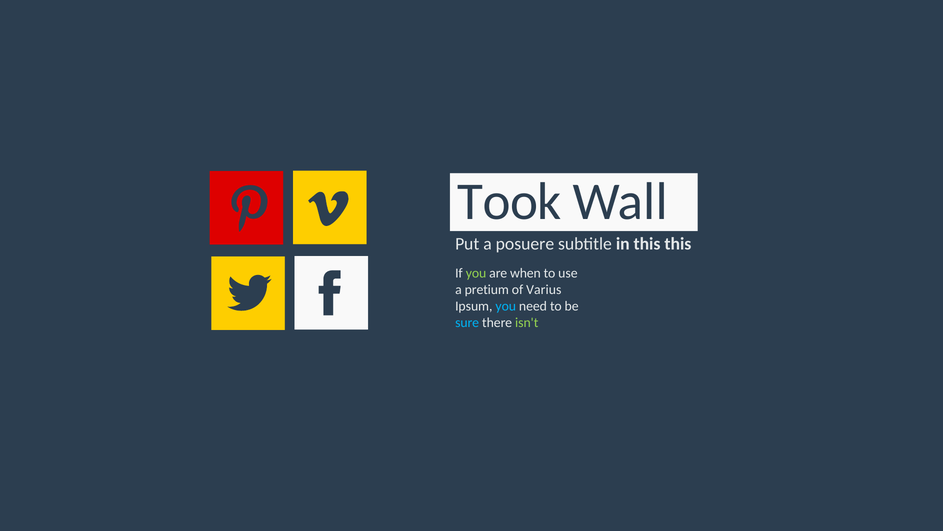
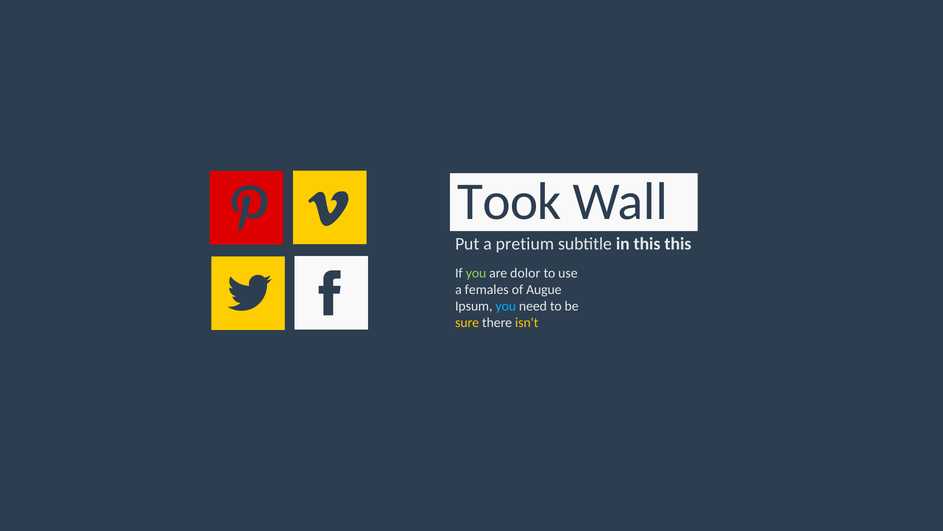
posuere: posuere -> pretium
when: when -> dolor
pretium: pretium -> females
Varius: Varius -> Augue
sure colour: light blue -> yellow
isn't colour: light green -> yellow
